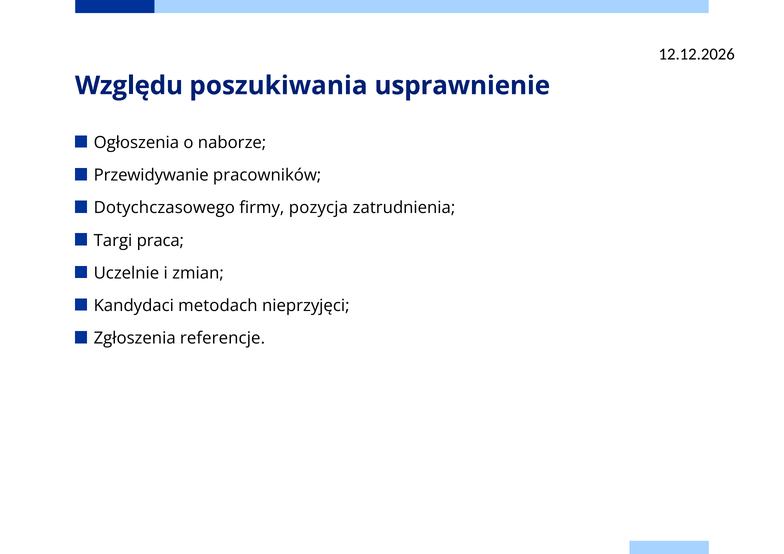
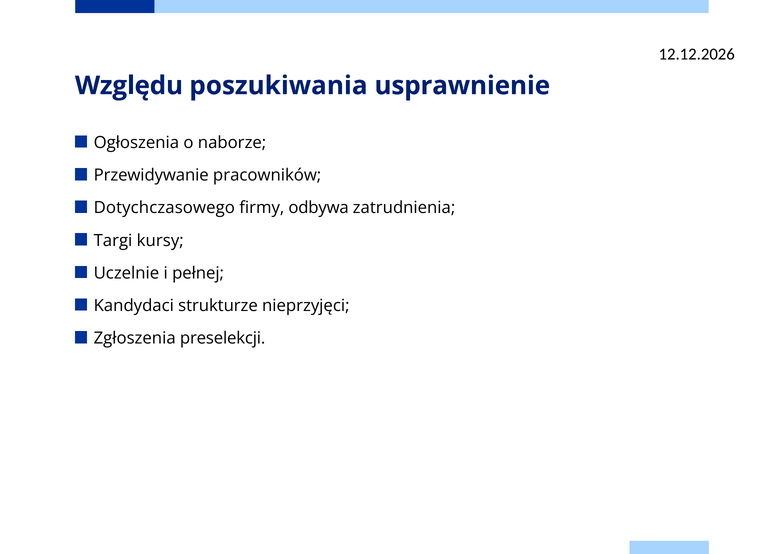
pozycja: pozycja -> odbywa
praca: praca -> kursy
zmian: zmian -> pełnej
metodach: metodach -> strukturze
referencje: referencje -> preselekcji
